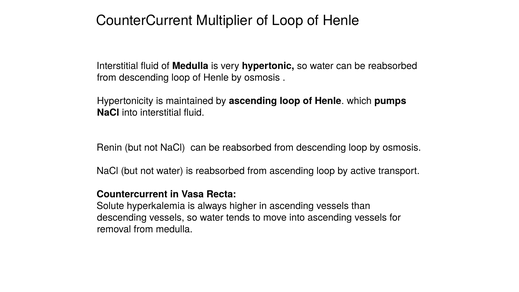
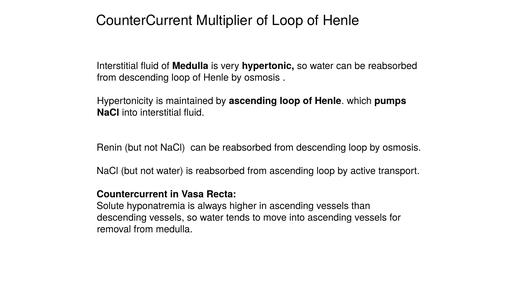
hyperkalemia: hyperkalemia -> hyponatremia
